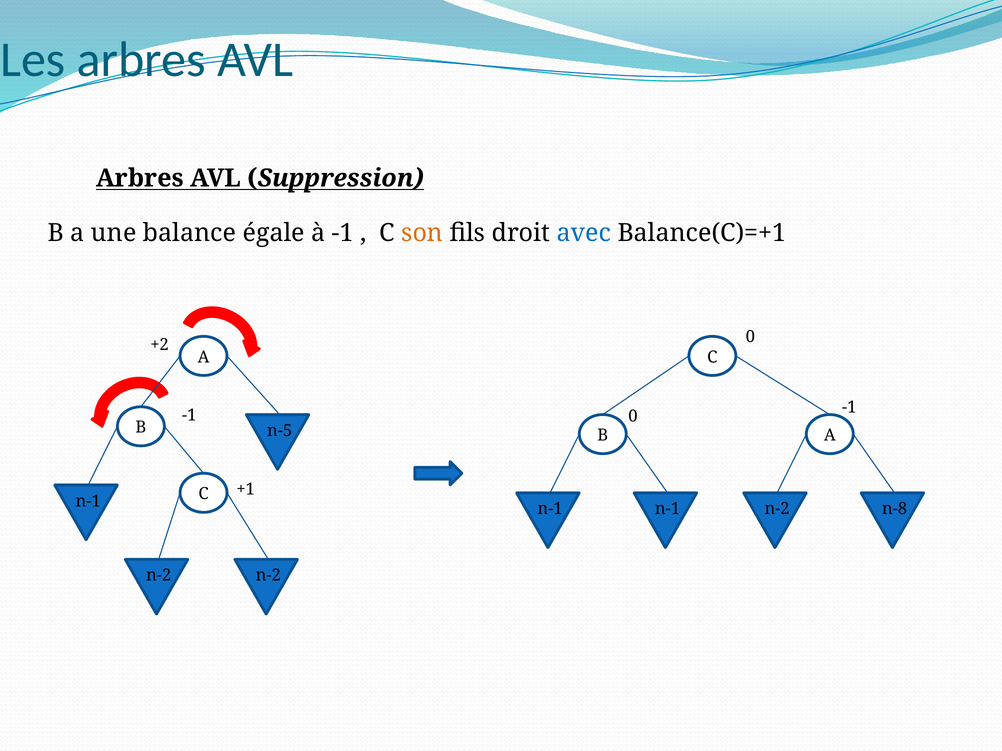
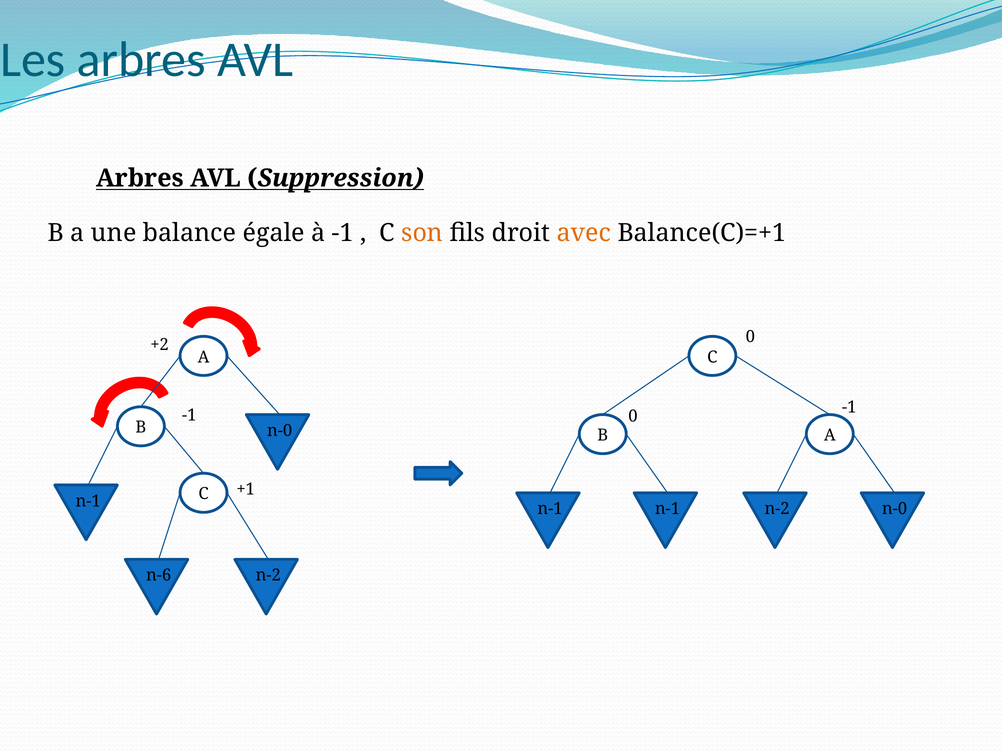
avec colour: blue -> orange
B n-5: n-5 -> n-0
n-8 at (895, 509): n-8 -> n-0
n-2 at (159, 576): n-2 -> n-6
